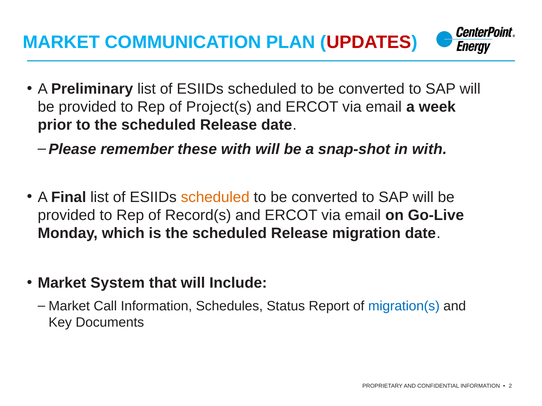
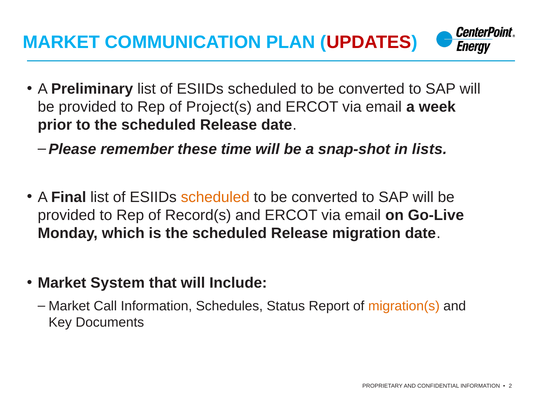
these with: with -> time
in with: with -> lists
migration(s colour: blue -> orange
